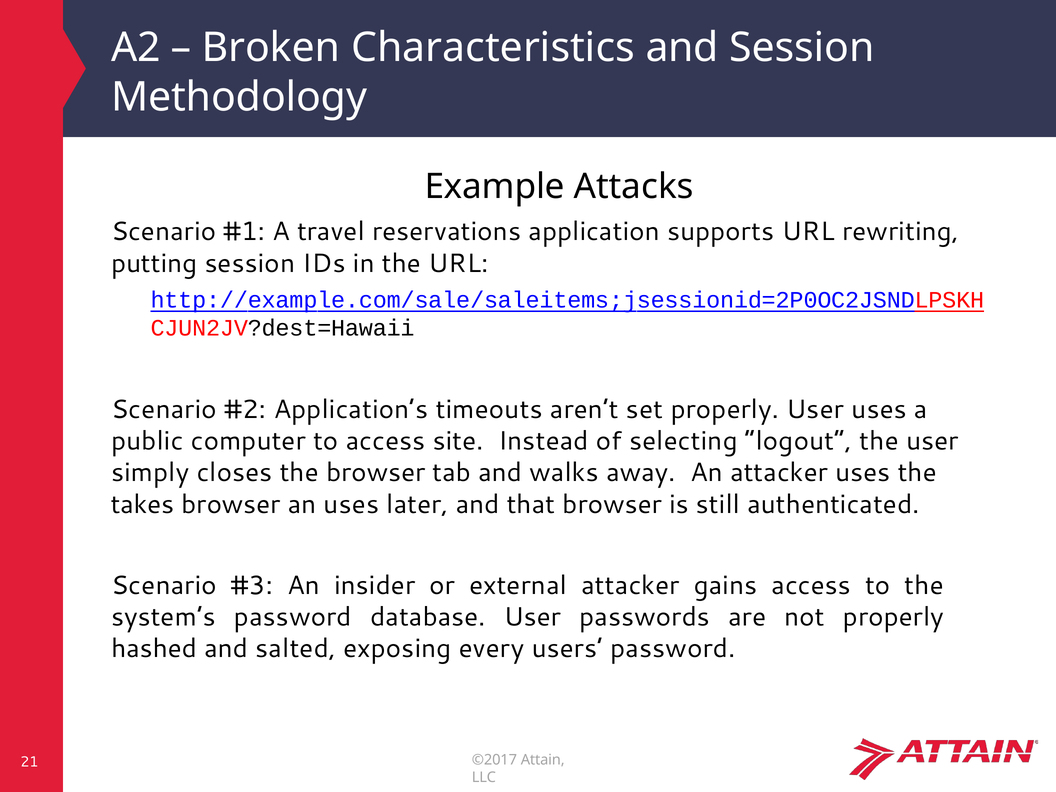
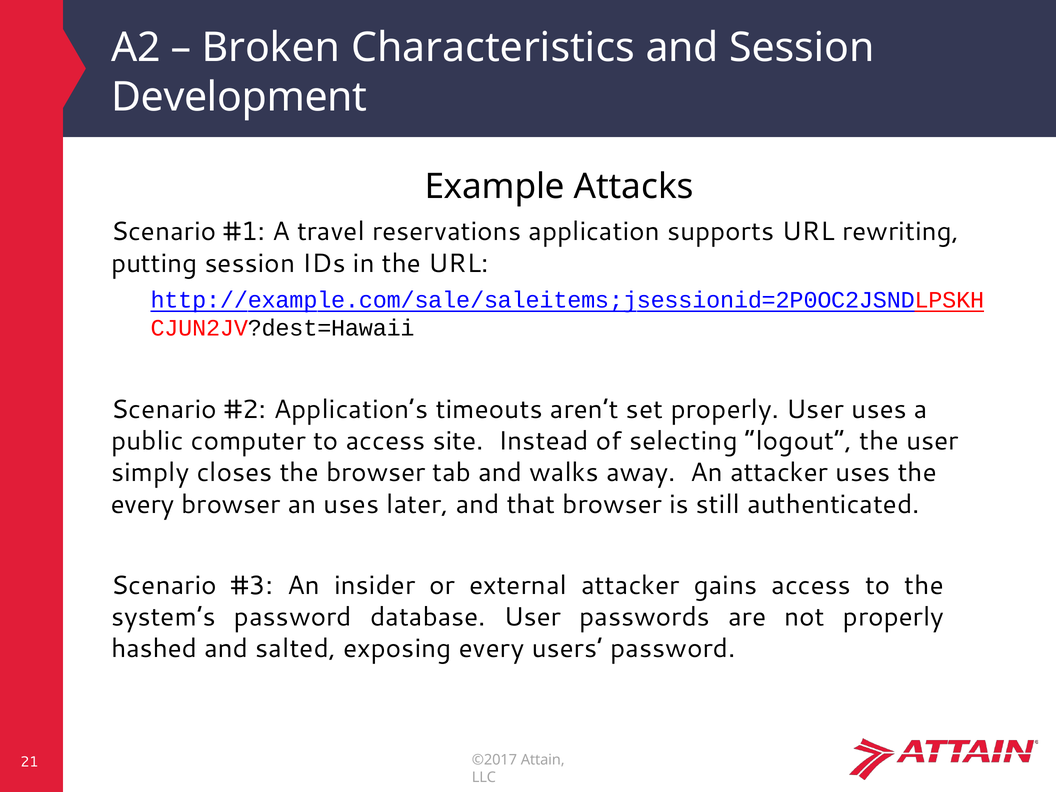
Methodology: Methodology -> Development
takes at (143, 504): takes -> every
